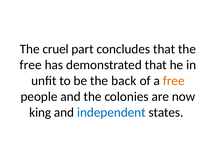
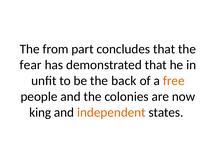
cruel: cruel -> from
free at (31, 65): free -> fear
independent colour: blue -> orange
